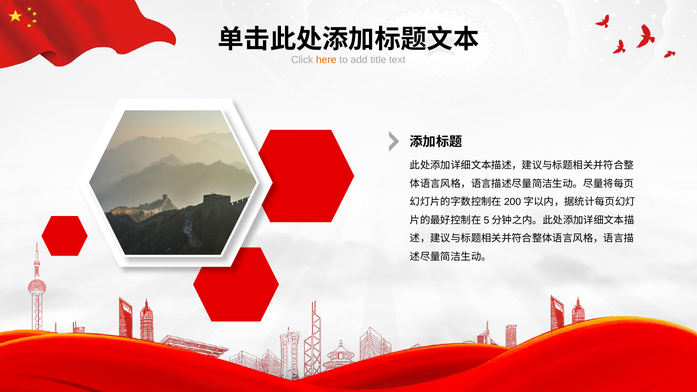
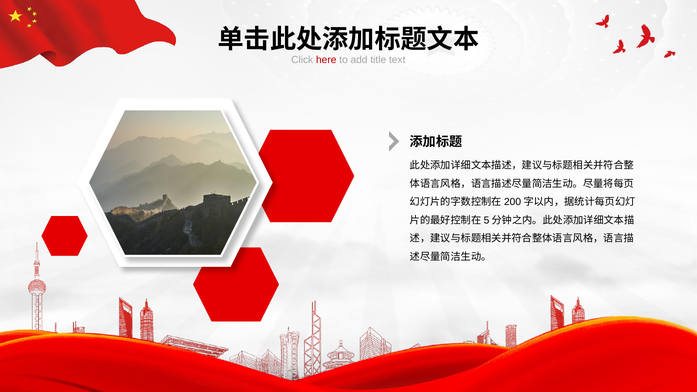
here colour: orange -> red
